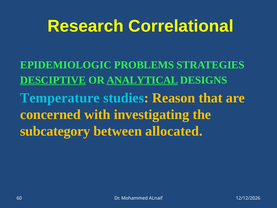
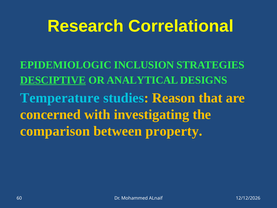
PROBLEMS: PROBLEMS -> INCLUSION
ANALYTICAL underline: present -> none
subcategory: subcategory -> comparison
allocated: allocated -> property
